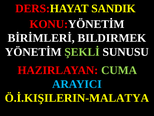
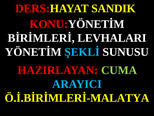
BILDIRMEK: BILDIRMEK -> LEVHALARI
ŞEKLİ colour: light green -> light blue
Ö.İ.KIŞILERIN-MALATYA: Ö.İ.KIŞILERIN-MALATYA -> Ö.İ.BİRİMLERİ-MALATYA
